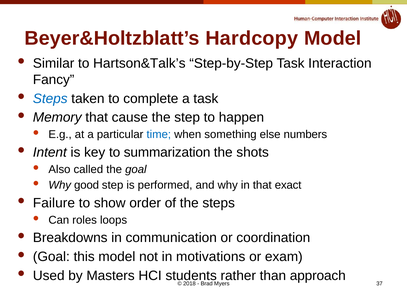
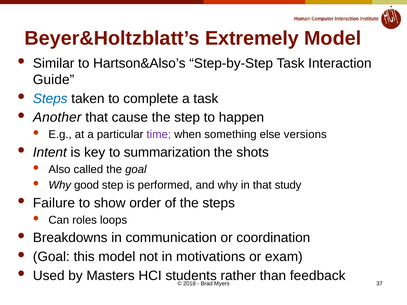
Hardcopy: Hardcopy -> Extremely
Hartson&Talk’s: Hartson&Talk’s -> Hartson&Also’s
Fancy: Fancy -> Guide
Memory: Memory -> Another
time colour: blue -> purple
numbers: numbers -> versions
exact: exact -> study
approach: approach -> feedback
